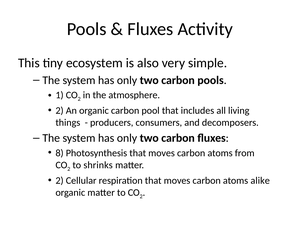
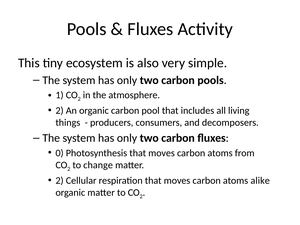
8: 8 -> 0
shrinks: shrinks -> change
